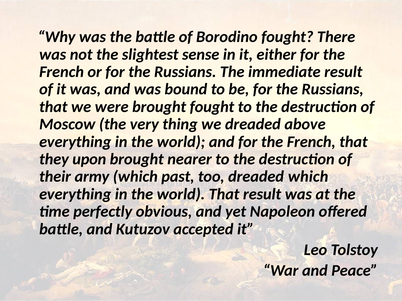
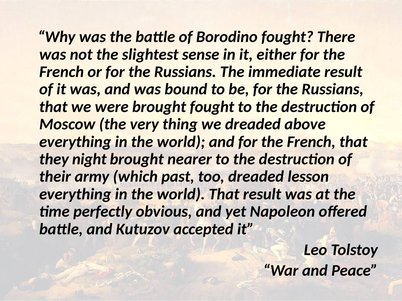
upon: upon -> night
dreaded which: which -> lesson
